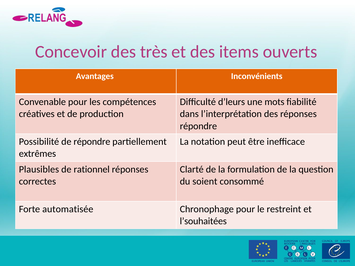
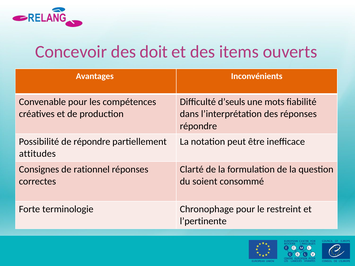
très: très -> doit
d’leurs: d’leurs -> d’seuls
extrêmes: extrêmes -> attitudes
Plausibles: Plausibles -> Consignes
automatisée: automatisée -> terminologie
l’souhaitées: l’souhaitées -> l’pertinente
